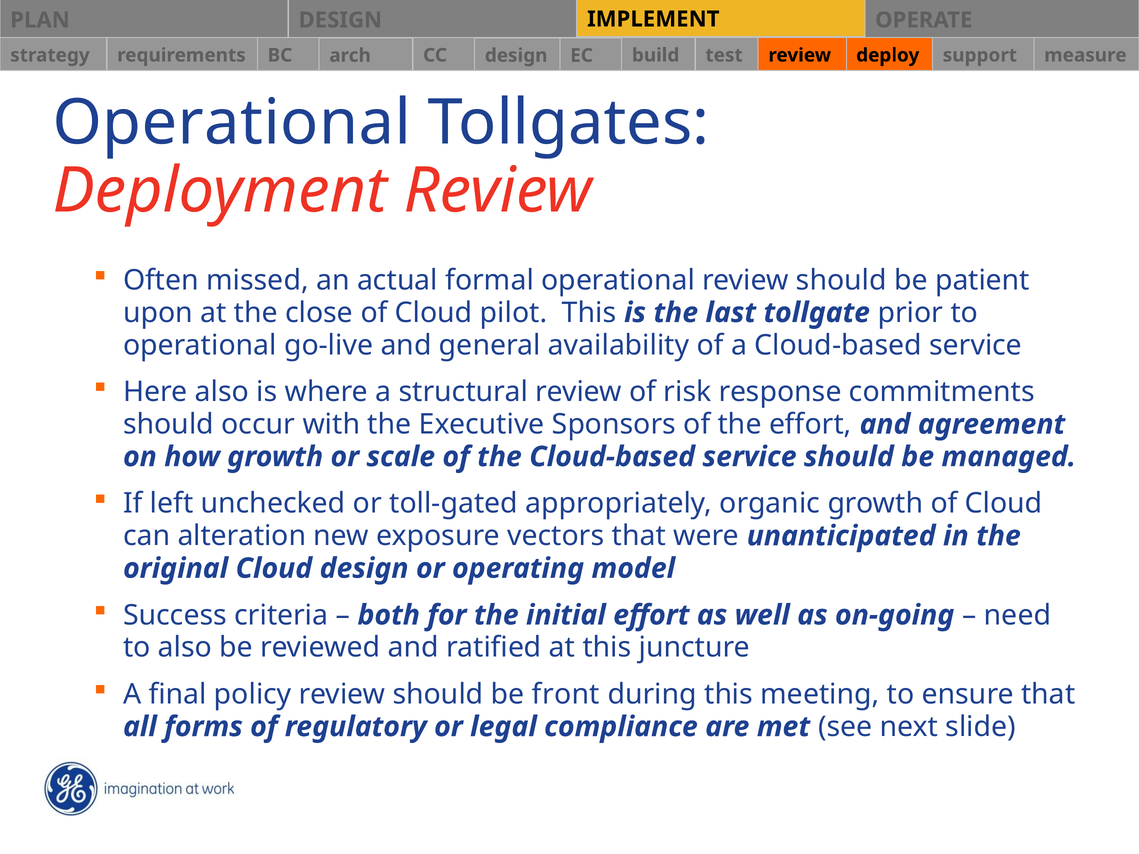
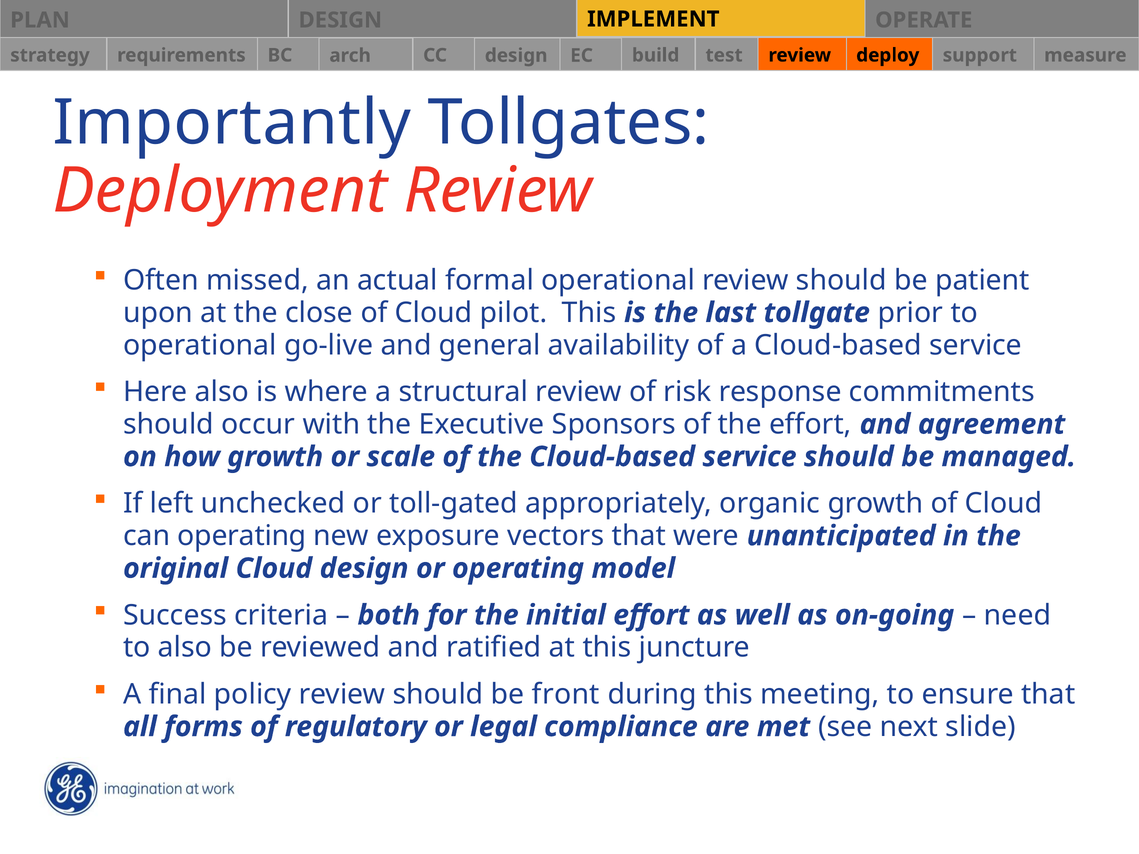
Operational at (232, 123): Operational -> Importantly
can alteration: alteration -> operating
